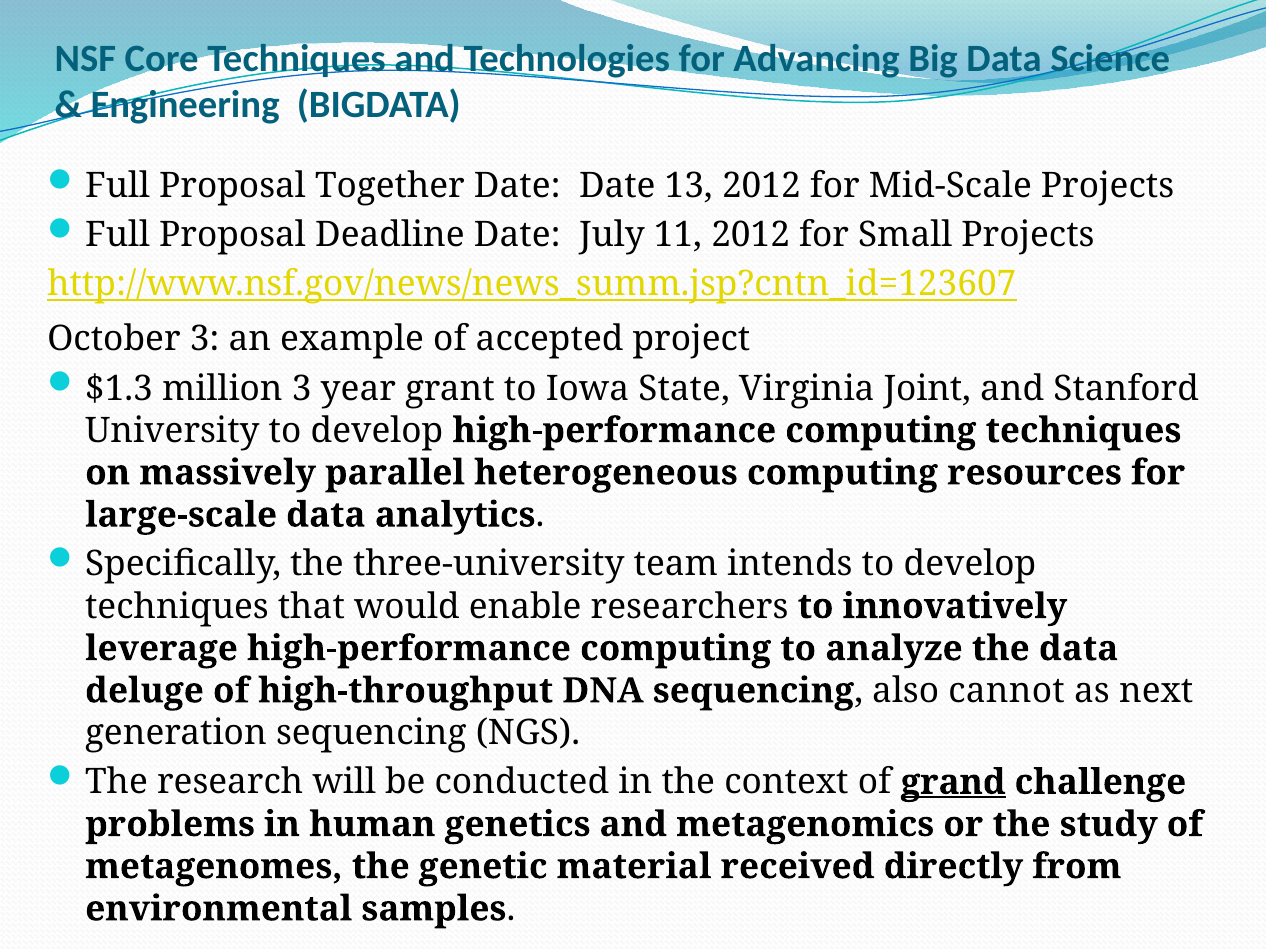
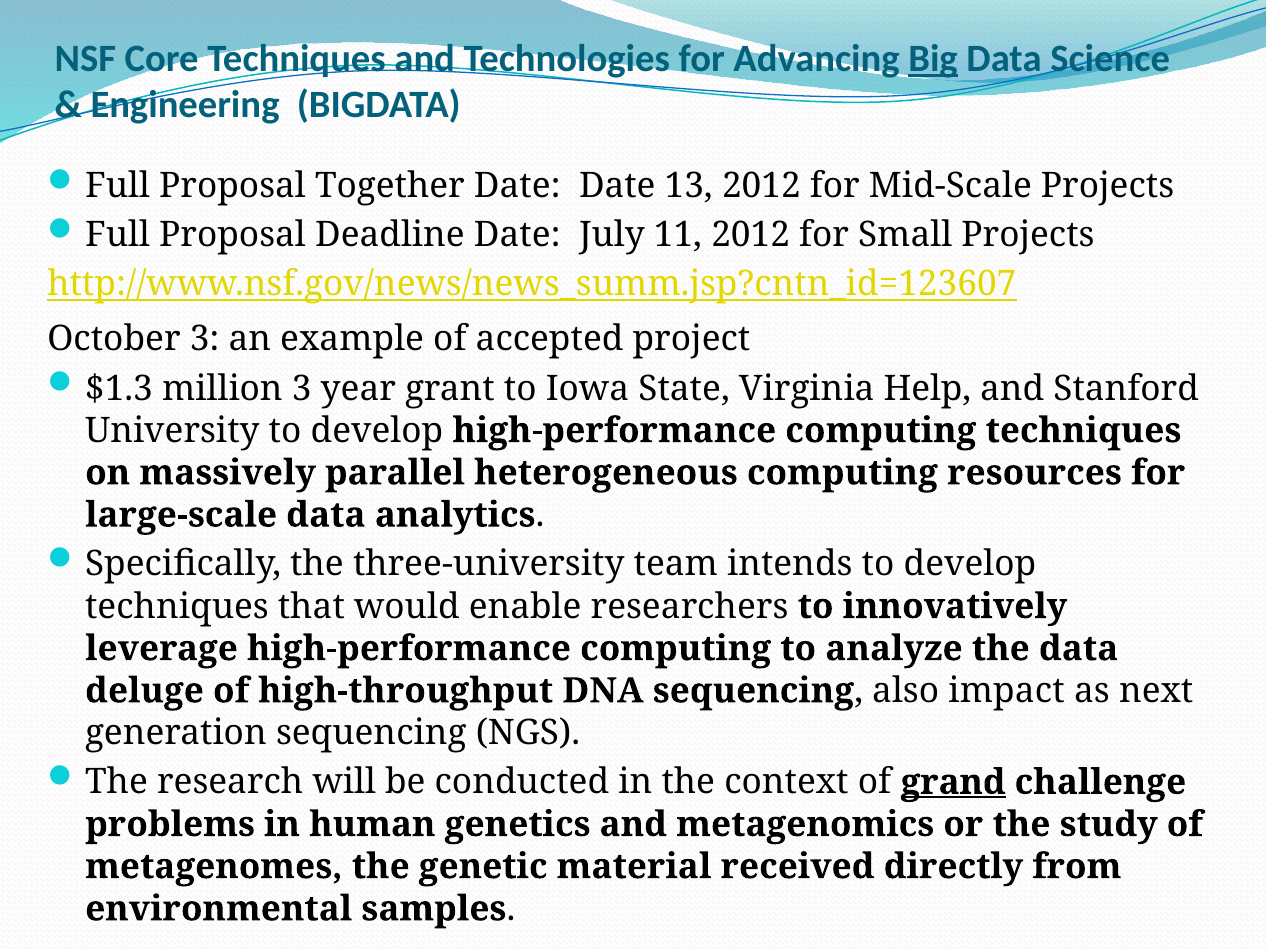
Big underline: none -> present
Joint: Joint -> Help
cannot: cannot -> impact
